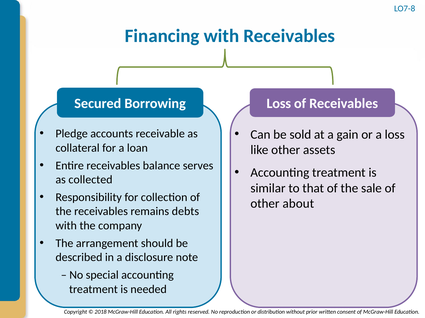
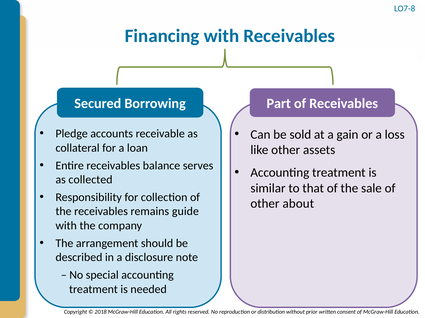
Borrowing Loss: Loss -> Part
debts: debts -> guide
